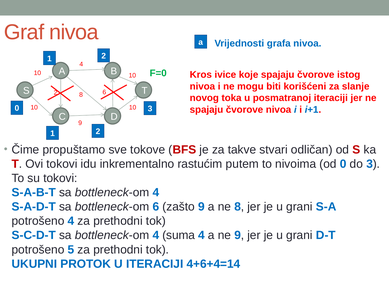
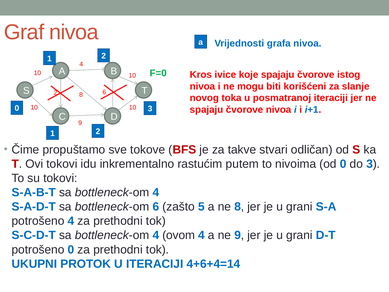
zašto 9: 9 -> 5
suma: suma -> ovom
potrošeno 5: 5 -> 0
